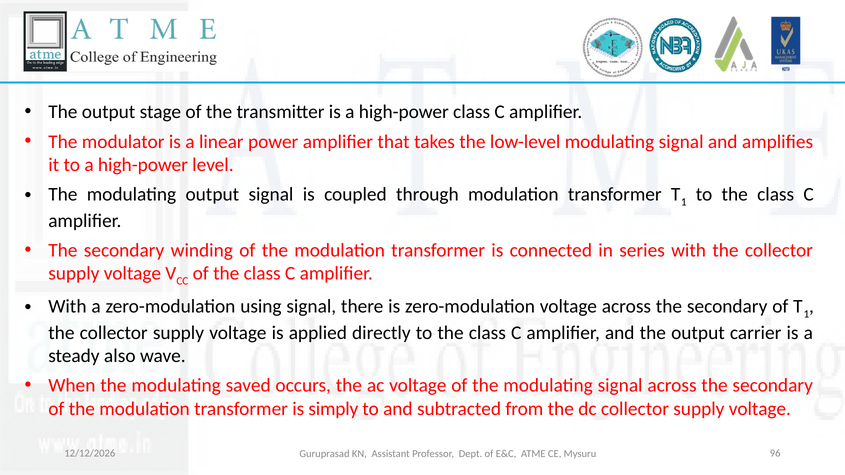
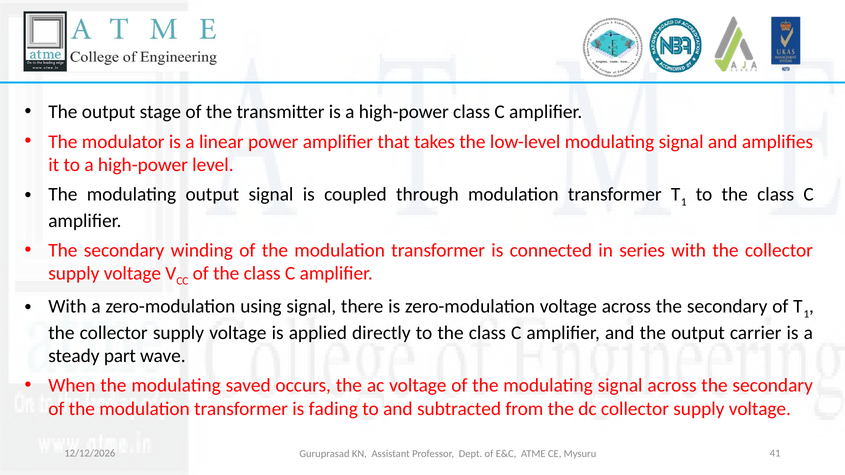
also: also -> part
simply: simply -> fading
96: 96 -> 41
